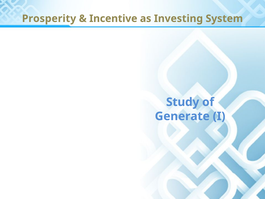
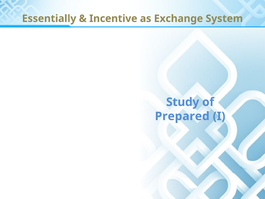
Prosperity: Prosperity -> Essentially
Investing: Investing -> Exchange
Generate: Generate -> Prepared
